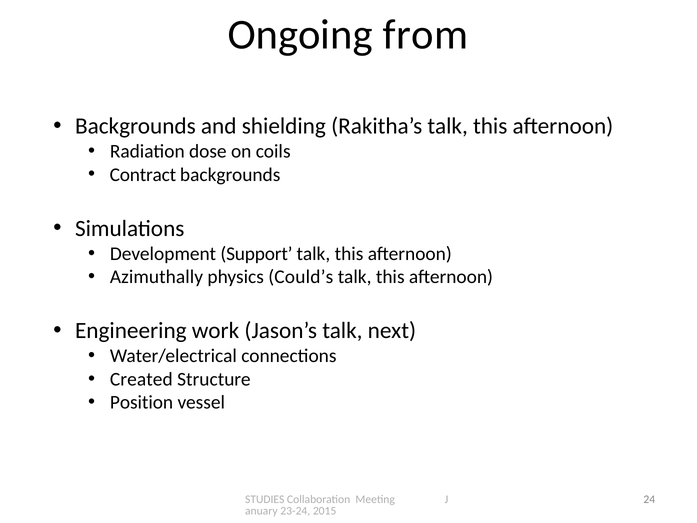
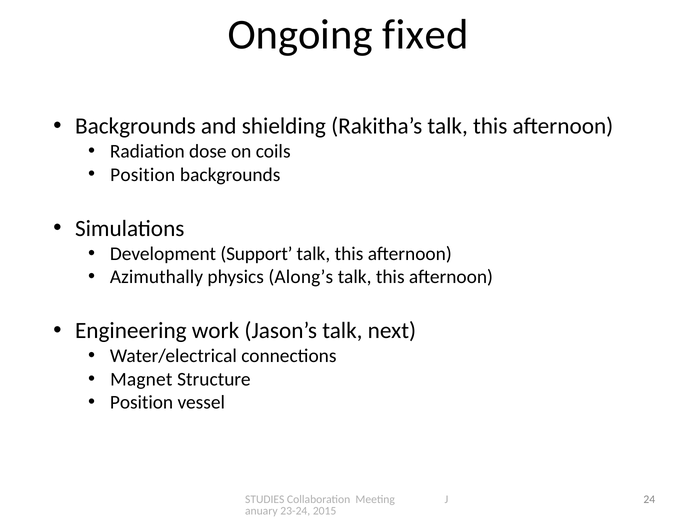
from: from -> fixed
Contract at (143, 175): Contract -> Position
Could’s: Could’s -> Along’s
Created: Created -> Magnet
